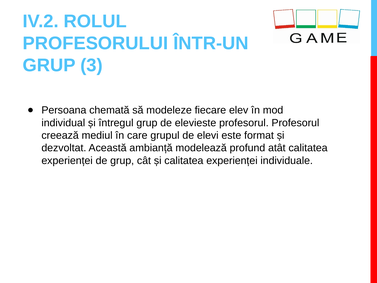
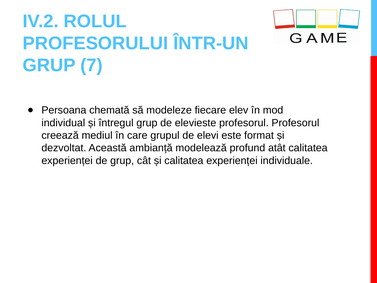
3: 3 -> 7
